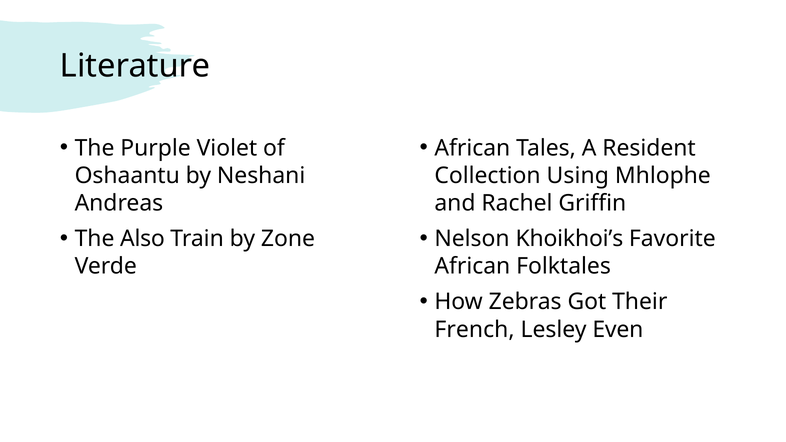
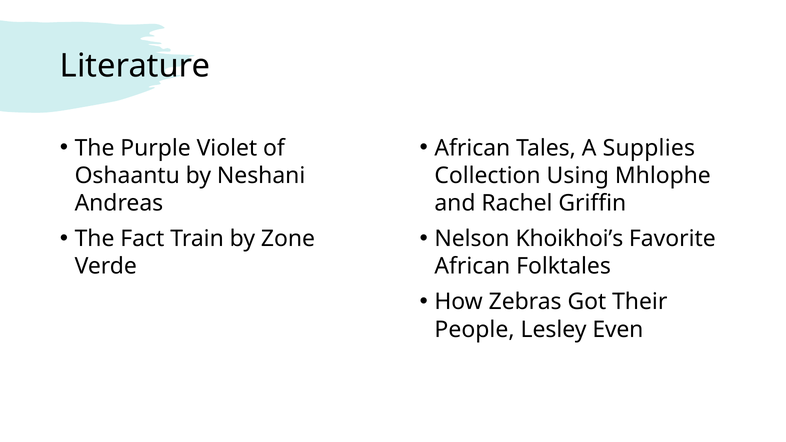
Resident: Resident -> Supplies
Also: Also -> Fact
French: French -> People
